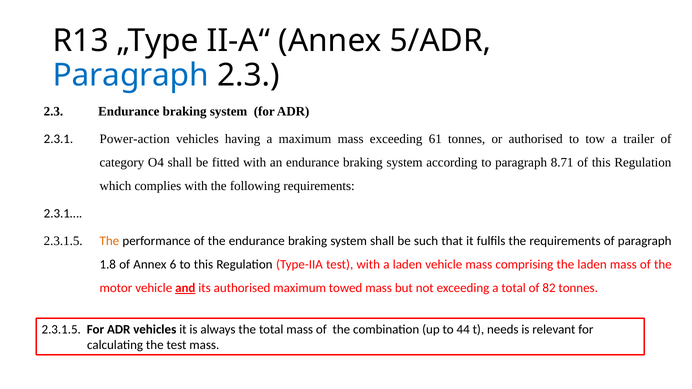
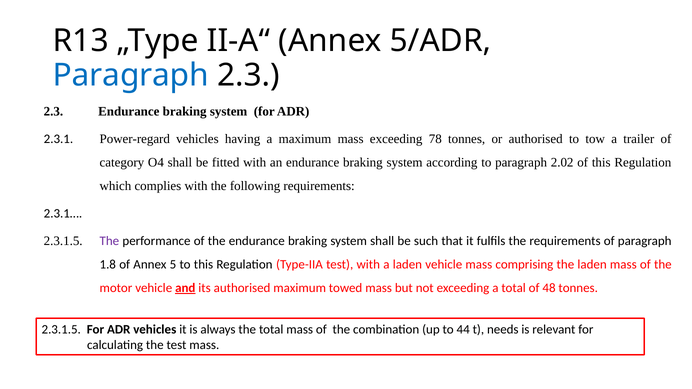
Power-action: Power-action -> Power-regard
61: 61 -> 78
8.71: 8.71 -> 2.02
The at (109, 241) colour: orange -> purple
6: 6 -> 5
82: 82 -> 48
